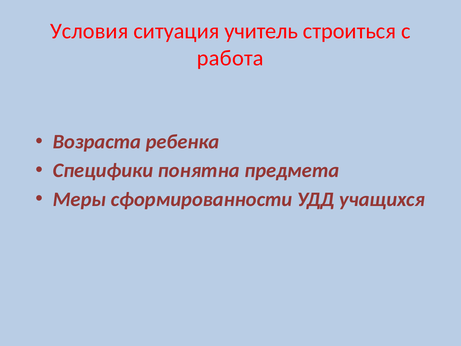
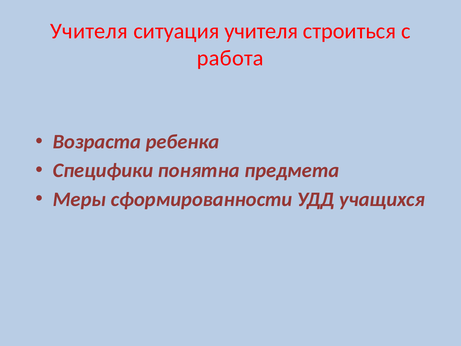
Условия at (89, 31): Условия -> Учителя
ситуация учитель: учитель -> учителя
